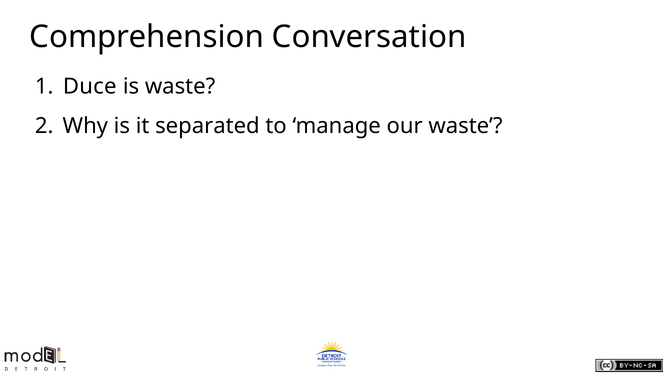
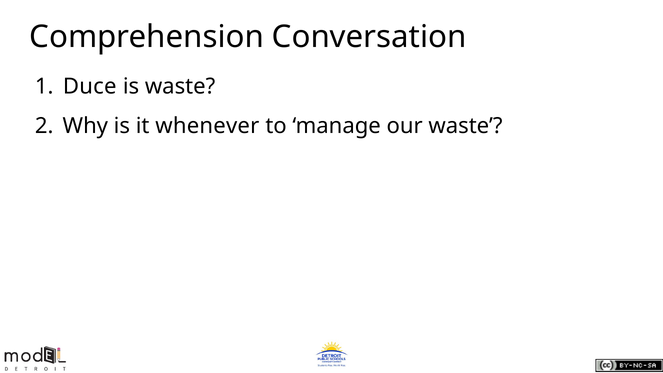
separated: separated -> whenever
